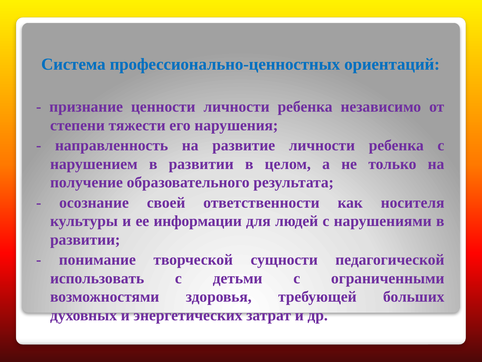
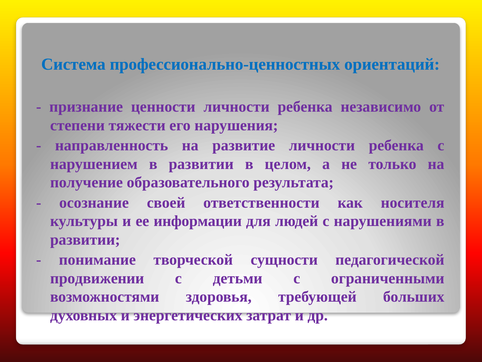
использовать: использовать -> продвижении
